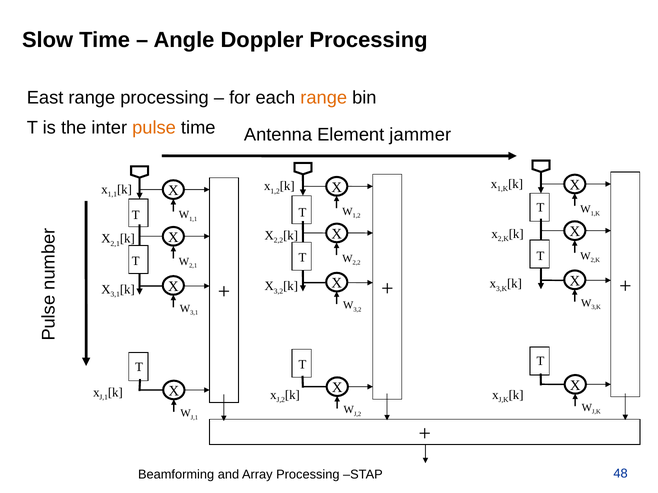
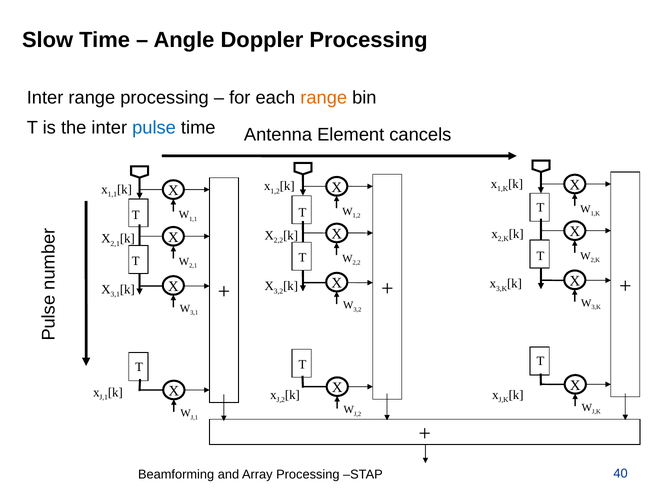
East at (45, 98): East -> Inter
pulse colour: orange -> blue
jammer: jammer -> cancels
48: 48 -> 40
